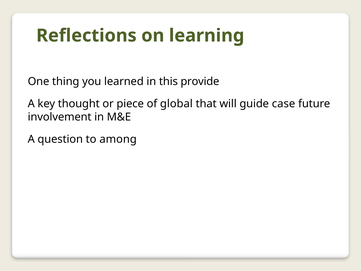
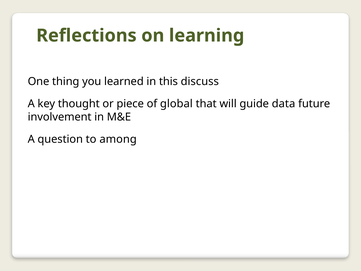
provide: provide -> discuss
case: case -> data
